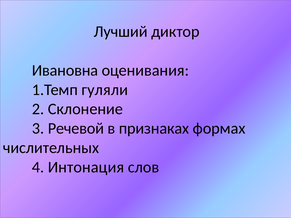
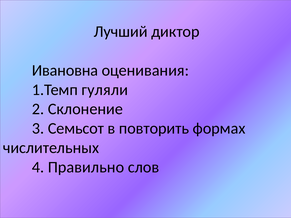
Речевой: Речевой -> Семьсот
признаках: признаках -> повторить
Интонация: Интонация -> Правильно
